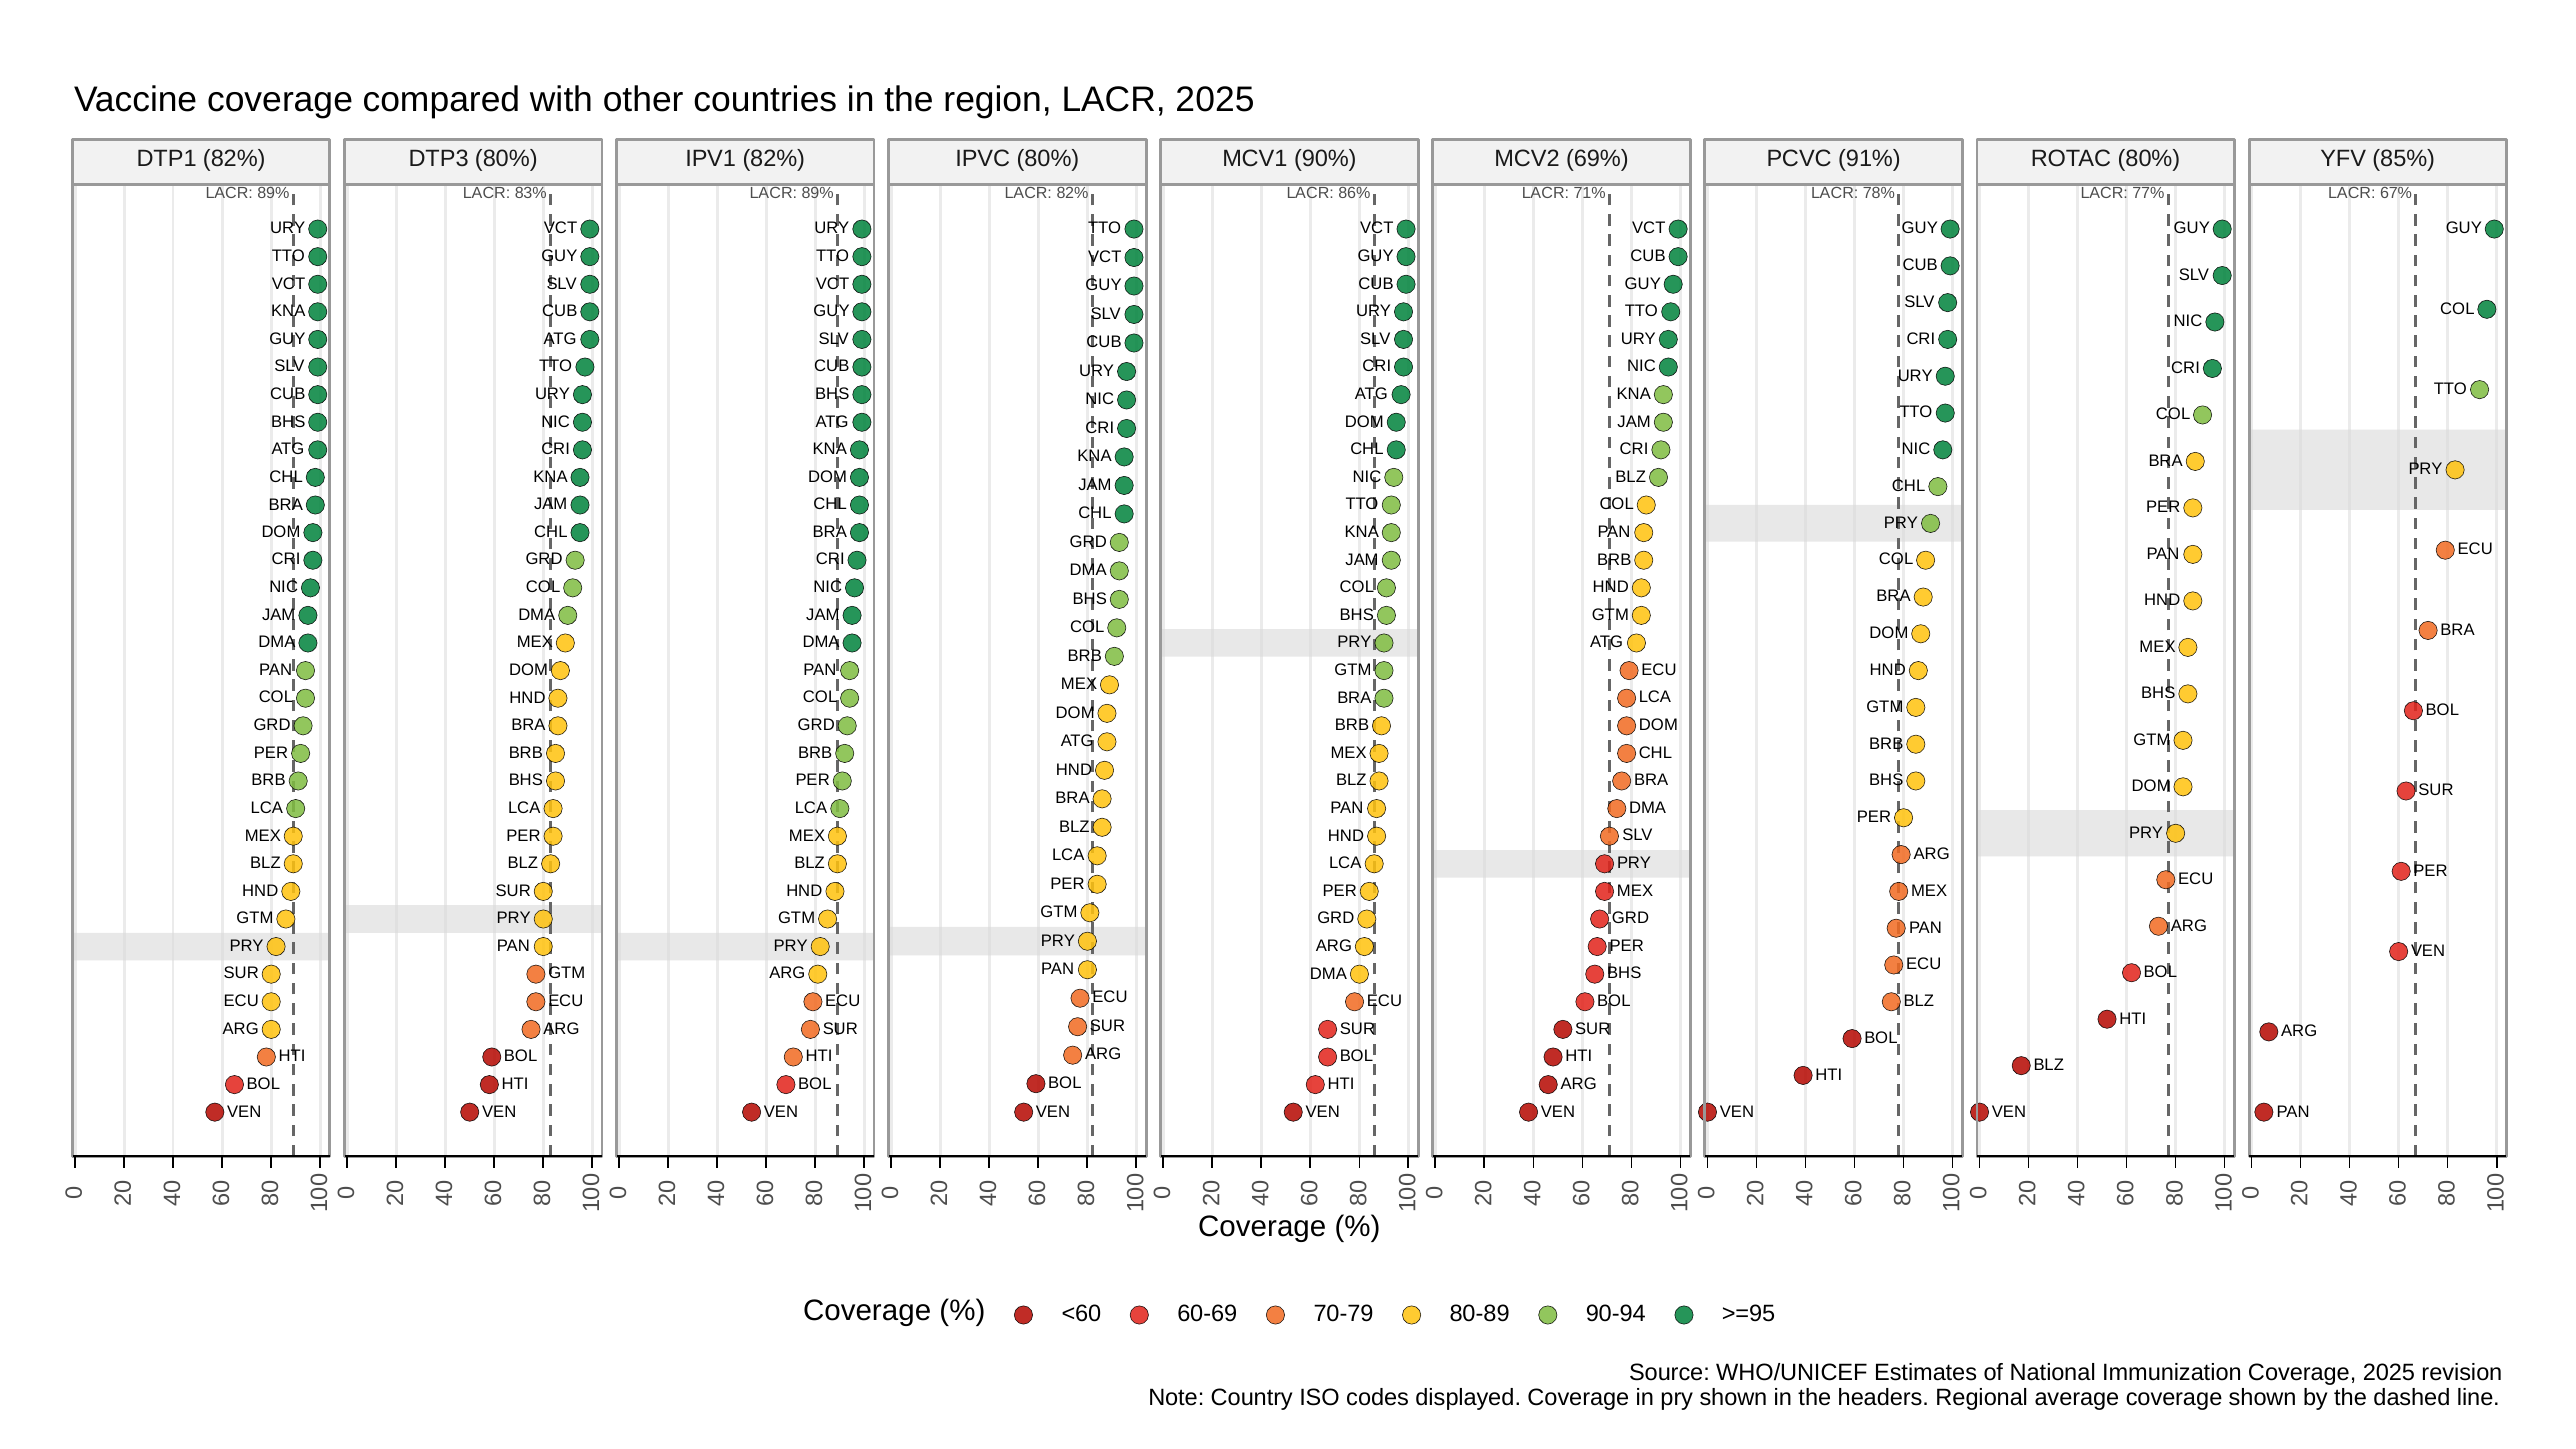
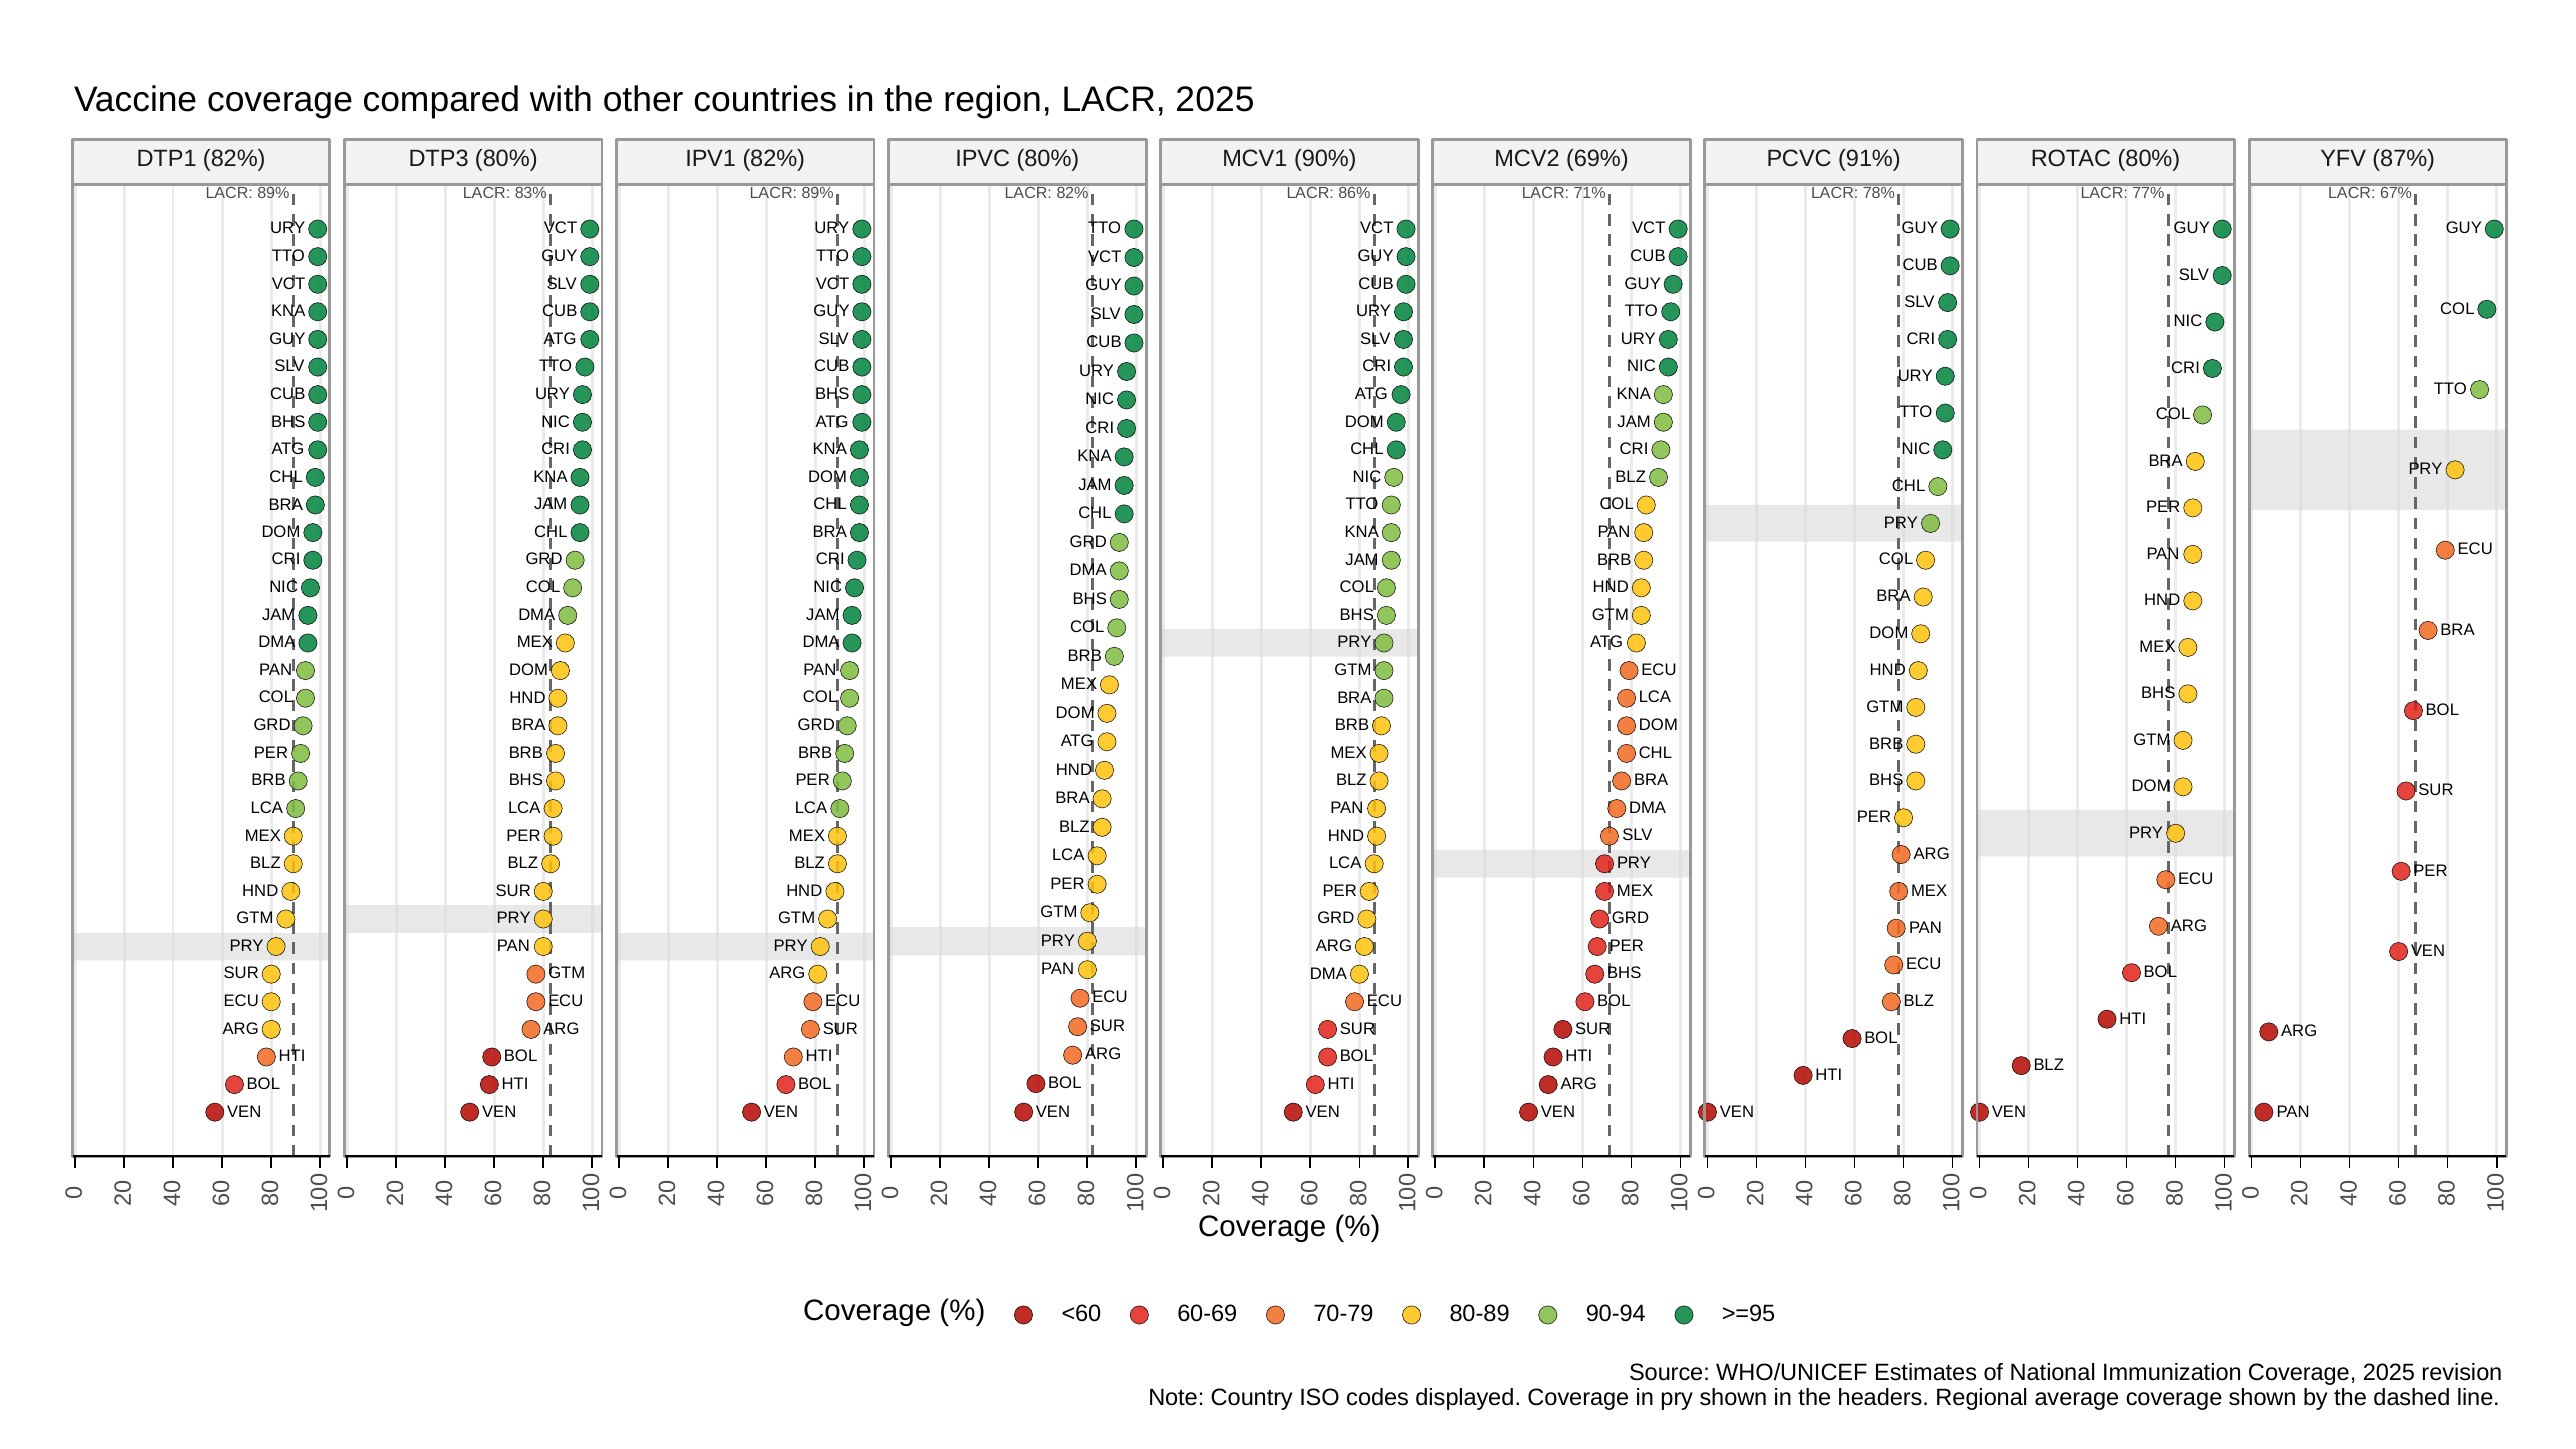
85%: 85% -> 87%
